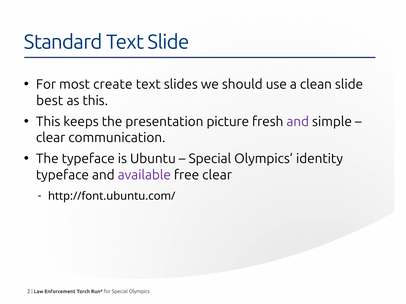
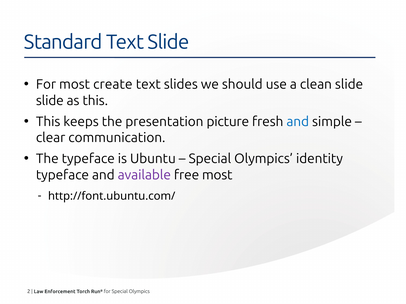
best at (50, 101): best -> slide
and at (298, 122) colour: purple -> blue
free clear: clear -> most
